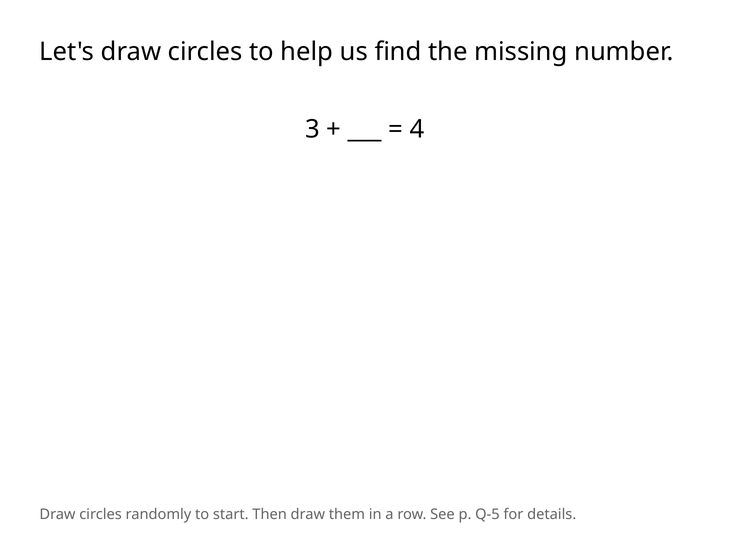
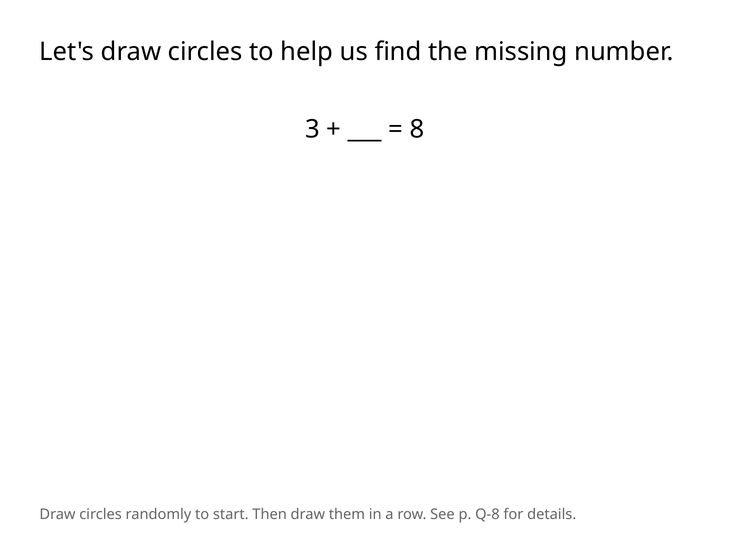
4: 4 -> 8
Q-5: Q-5 -> Q-8
